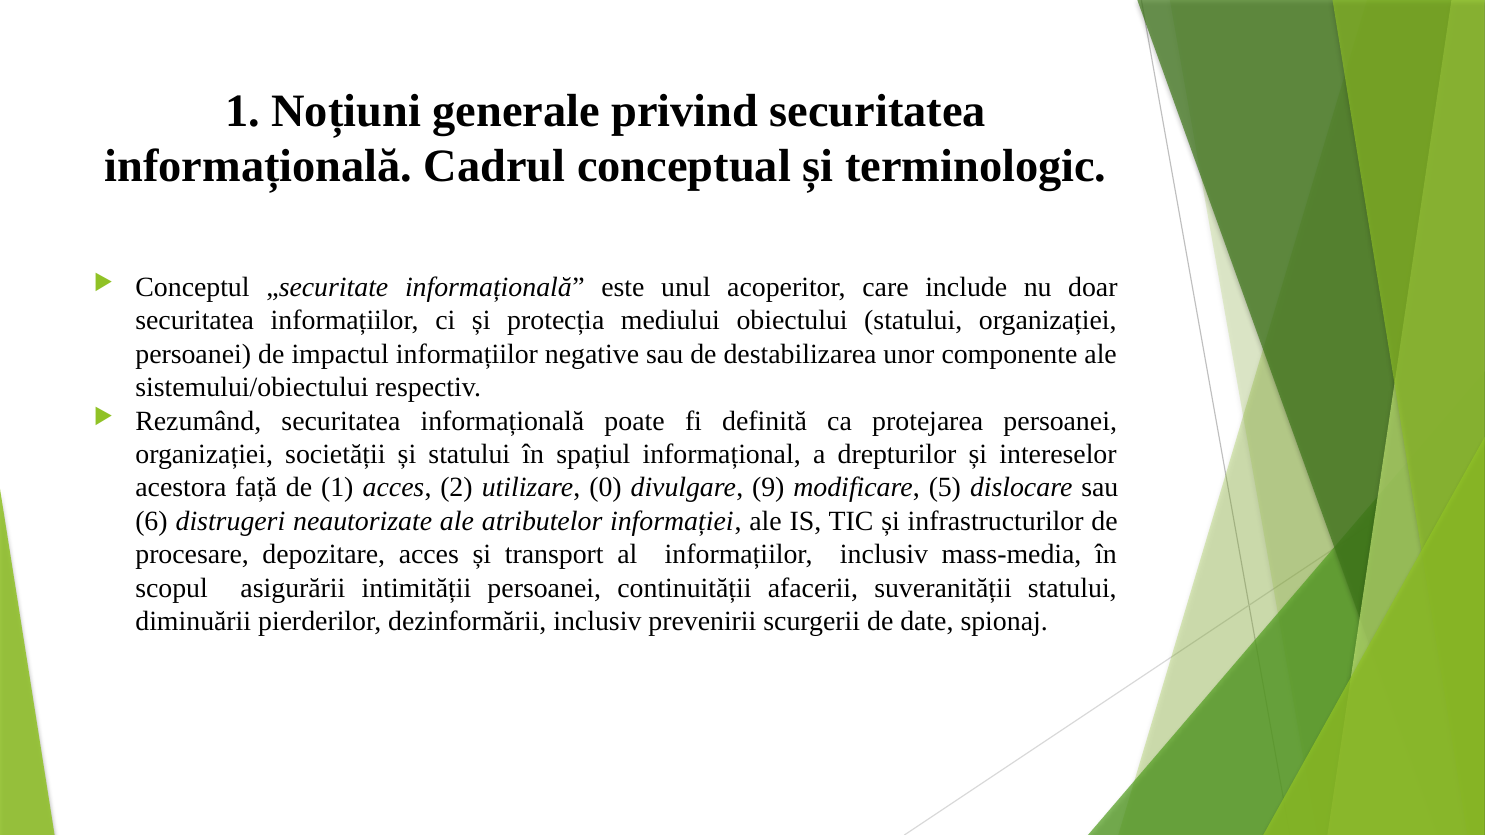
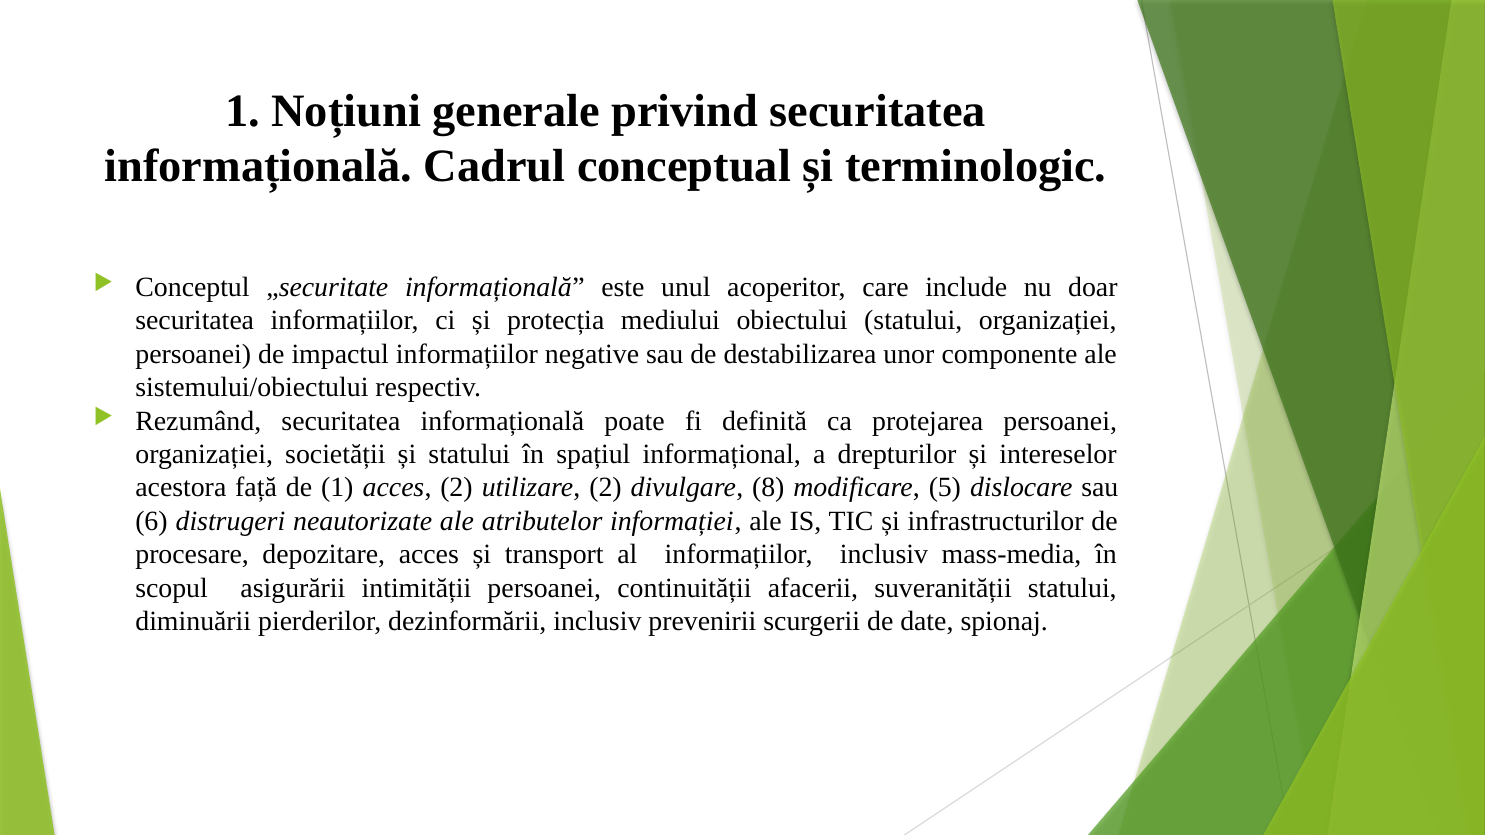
utilizare 0: 0 -> 2
9: 9 -> 8
